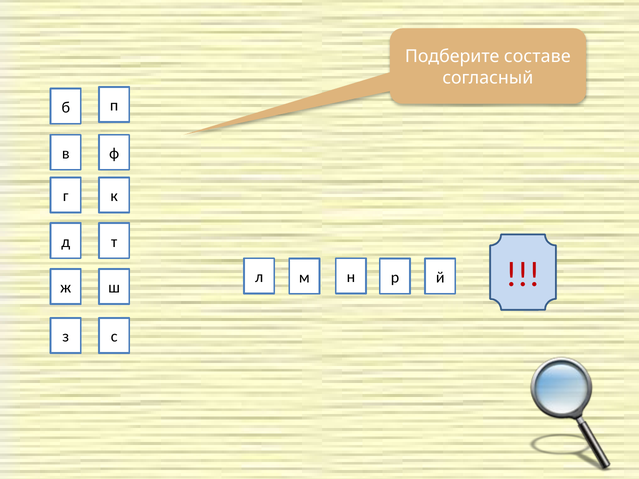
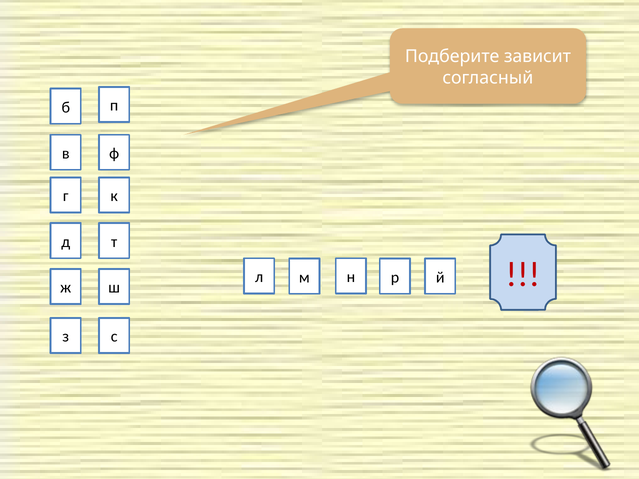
составе: составе -> зависит
